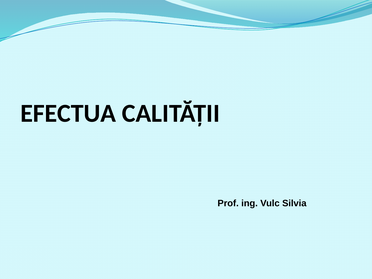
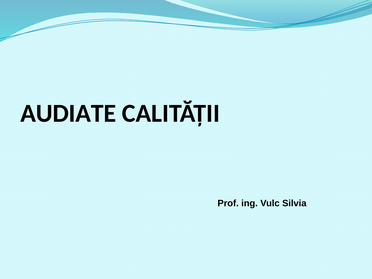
EFECTUA: EFECTUA -> AUDIATE
